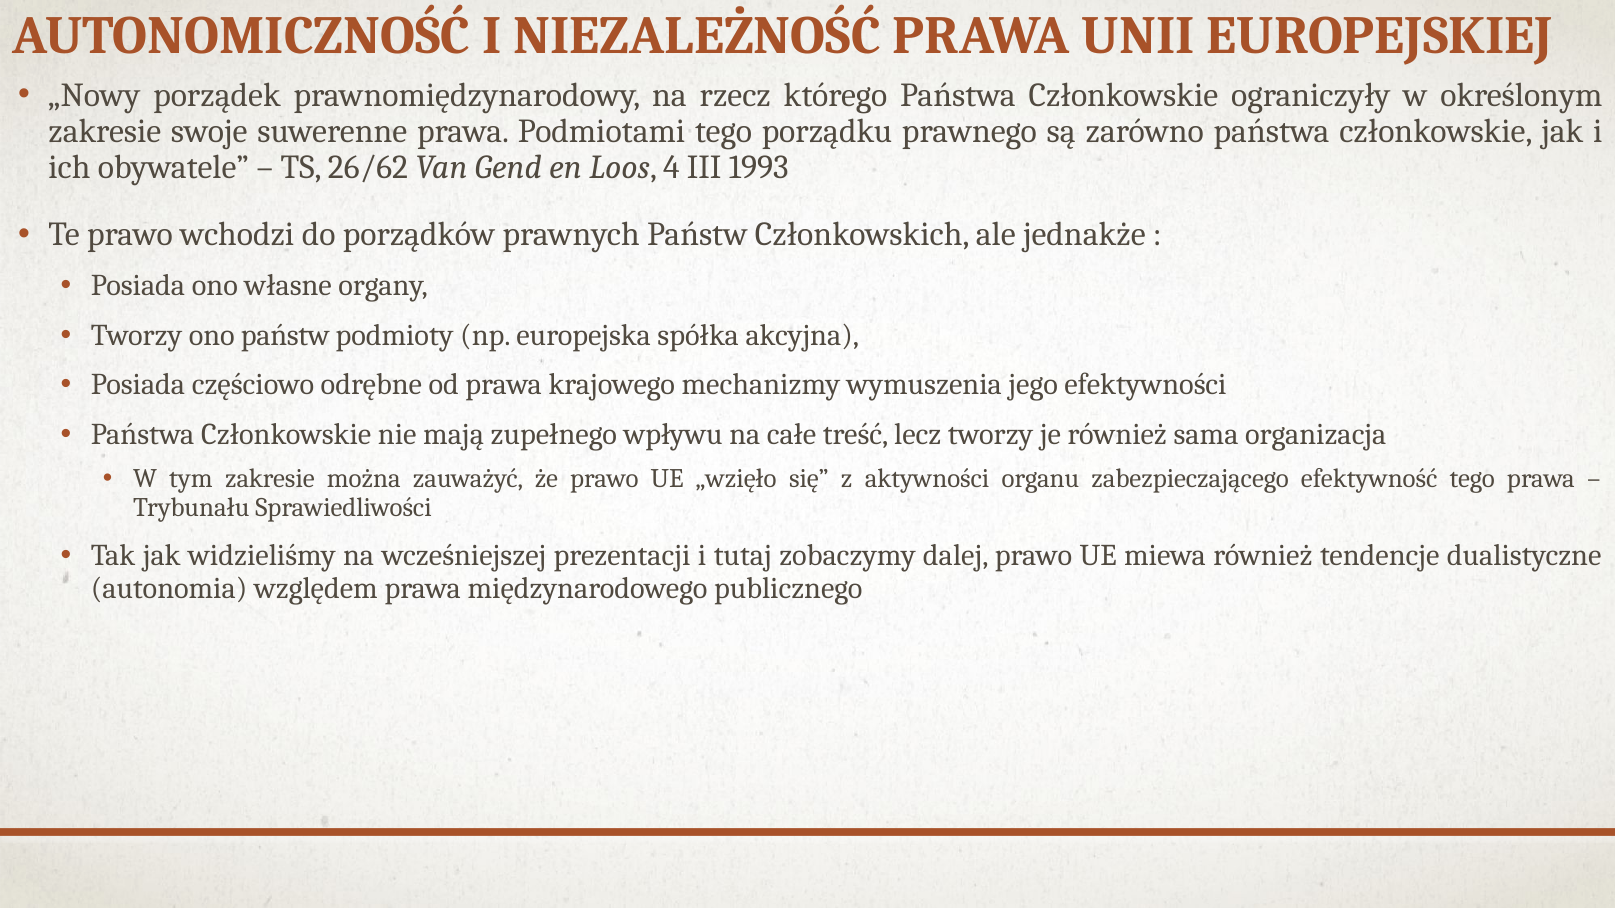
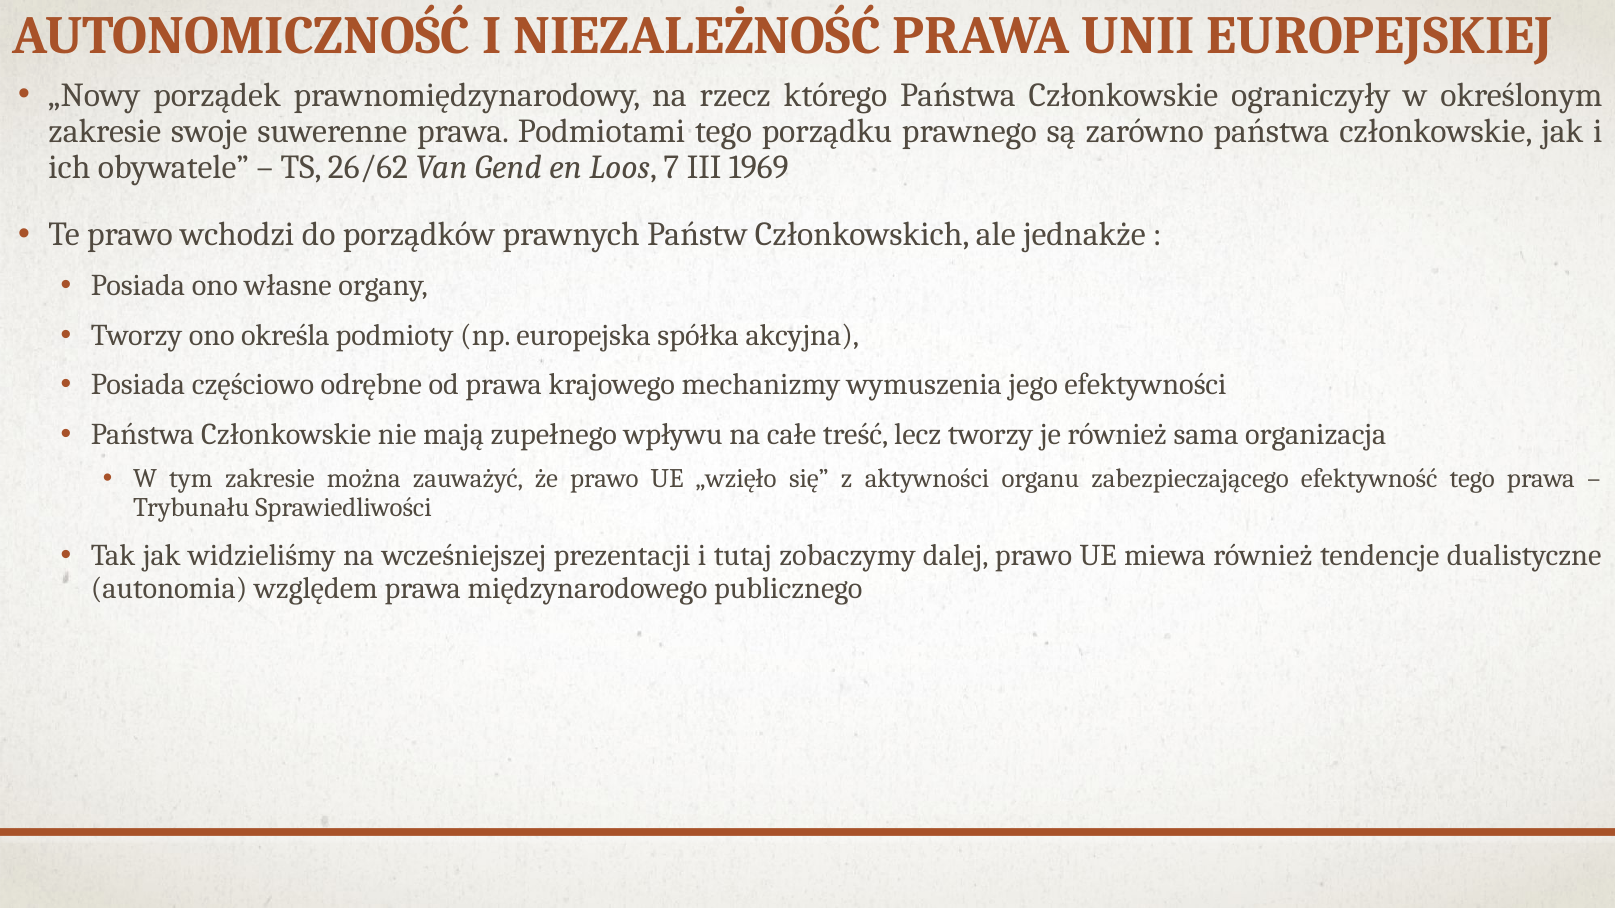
4: 4 -> 7
1993: 1993 -> 1969
ono państw: państw -> określa
